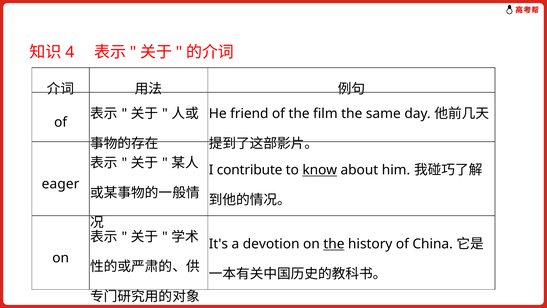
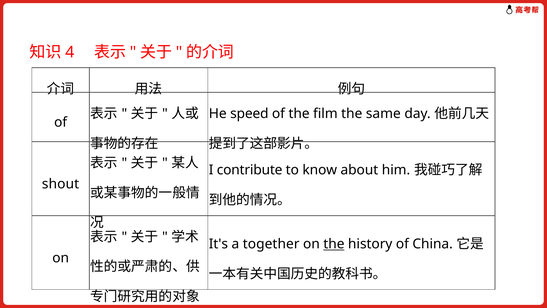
friend: friend -> speed
know underline: present -> none
eager: eager -> shout
devotion: devotion -> together
